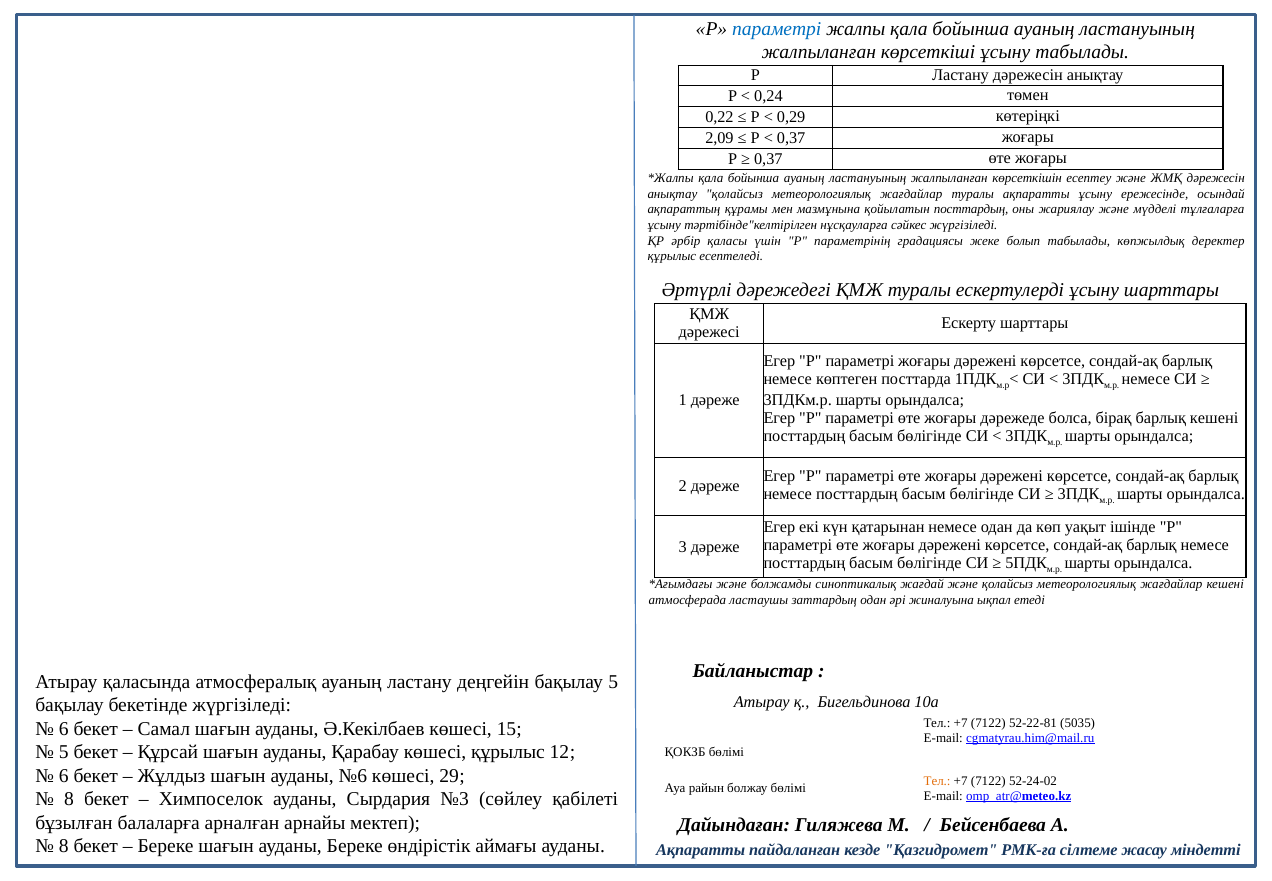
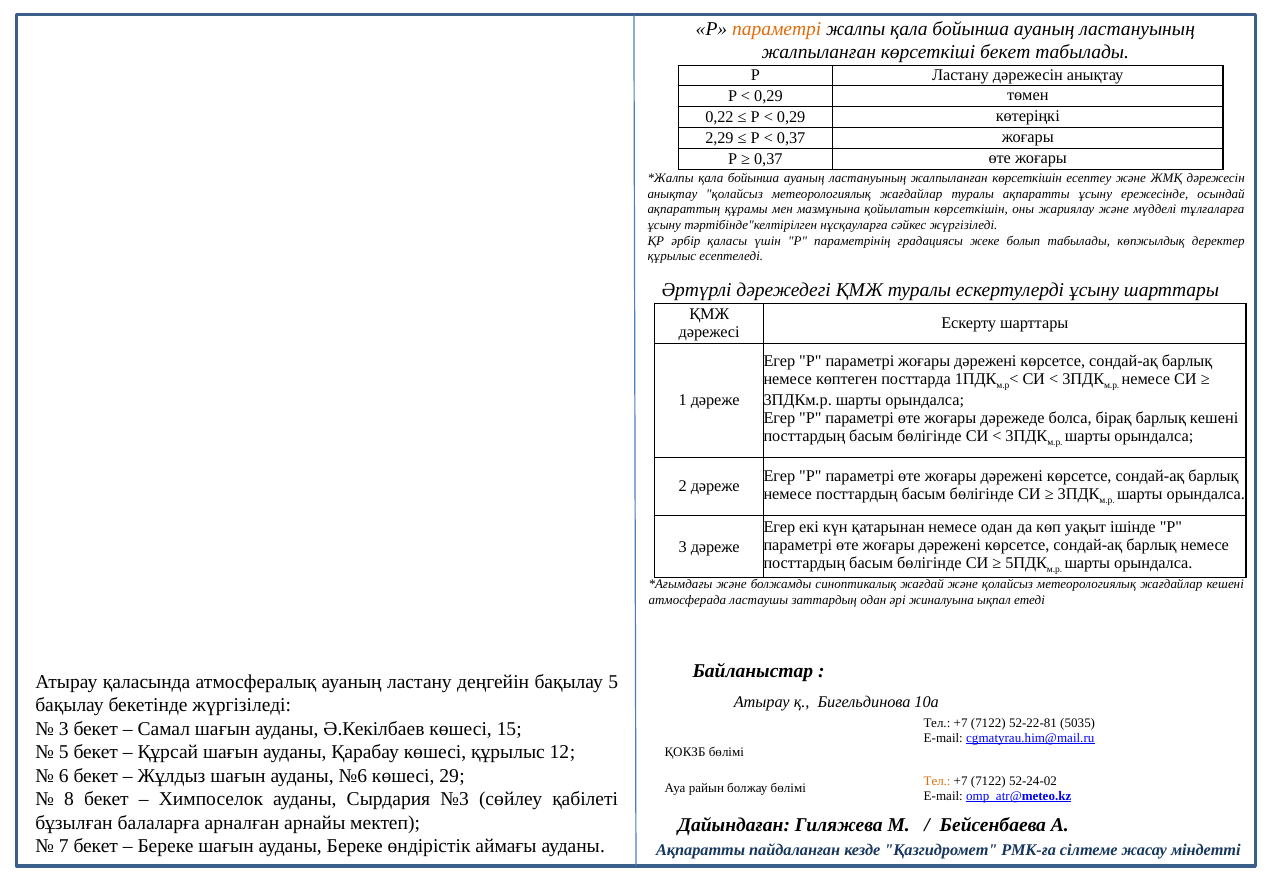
параметрі at (777, 29) colour: blue -> orange
көрсеткіші ұсыну: ұсыну -> бекет
0,24 at (769, 96): 0,24 -> 0,29
2,09: 2,09 -> 2,29
қойылатын посттардың: посттардың -> көрсеткішін
6 at (64, 729): 6 -> 3
8 at (64, 846): 8 -> 7
